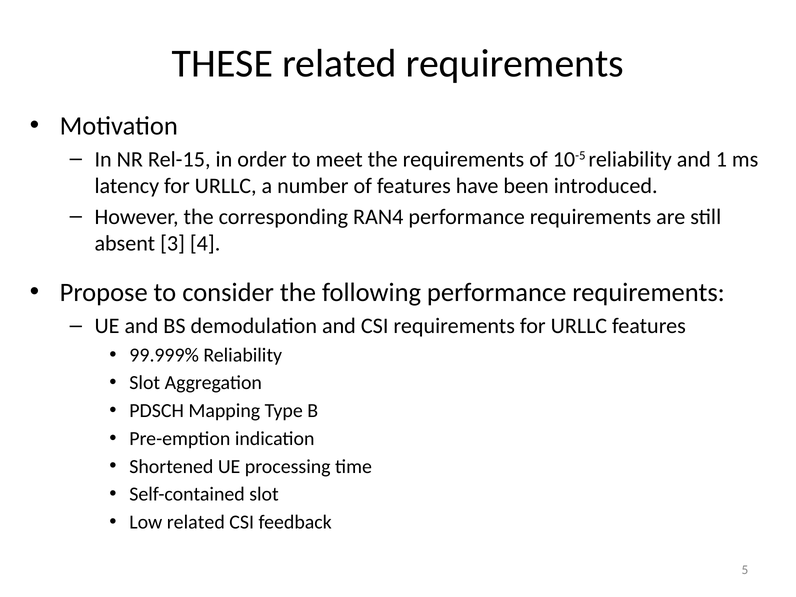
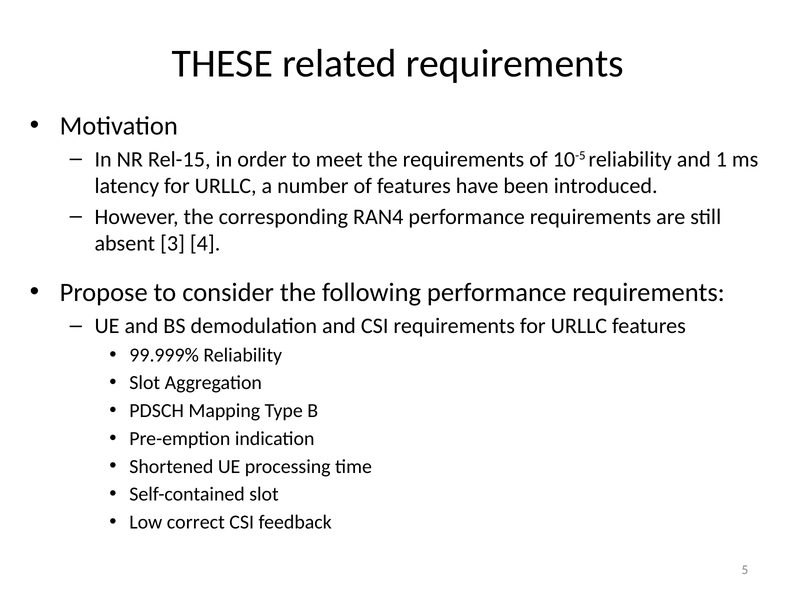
Low related: related -> correct
